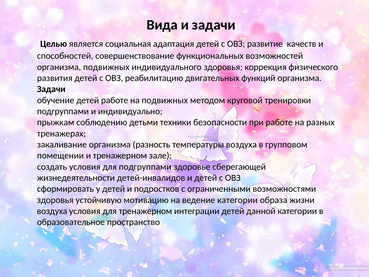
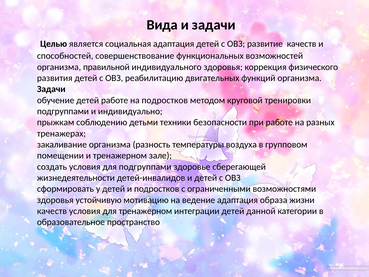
организма подвижных: подвижных -> правильной
на подвижных: подвижных -> подростков
ведение категории: категории -> адаптация
воздуха at (52, 211): воздуха -> качеств
